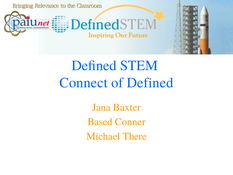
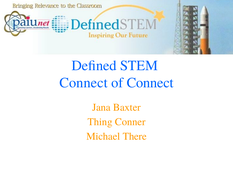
of Defined: Defined -> Connect
Based: Based -> Thing
